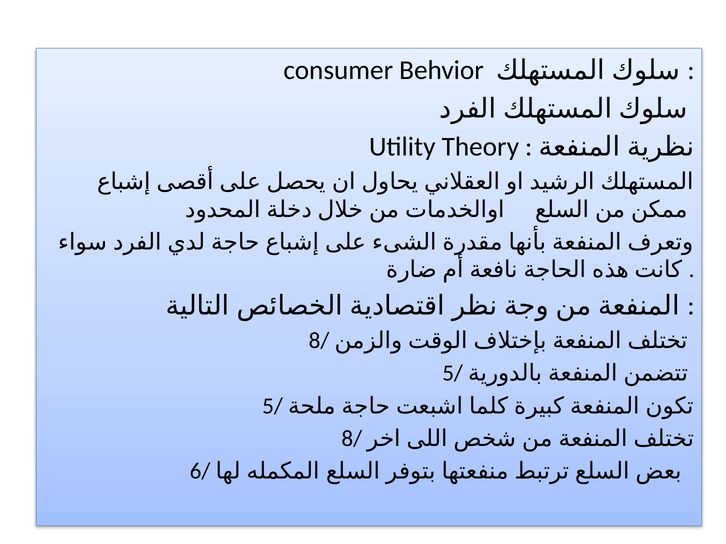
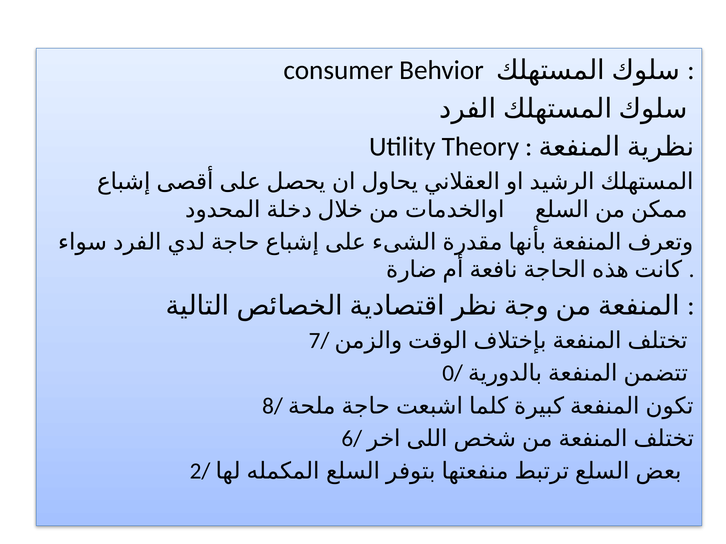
8/ at (319, 341): 8/ -> 7/
5/ at (453, 374): 5/ -> 0/
5/ at (273, 406): 5/ -> 8/
8/ at (352, 439): 8/ -> 6/
6/: 6/ -> 2/
